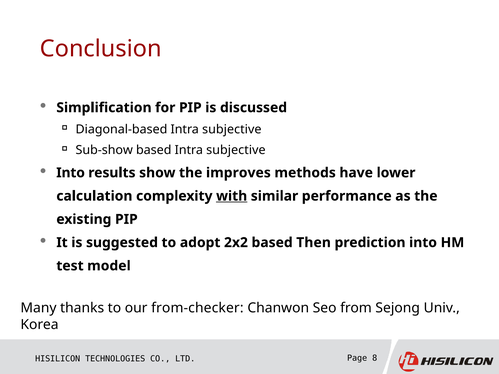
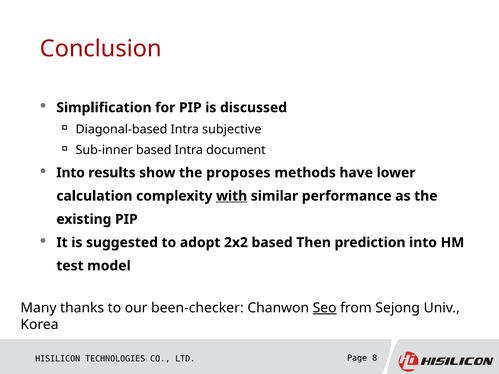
Sub-show: Sub-show -> Sub-inner
based Intra subjective: subjective -> document
improves: improves -> proposes
from-checker: from-checker -> been-checker
Seo underline: none -> present
